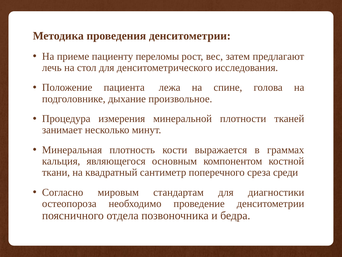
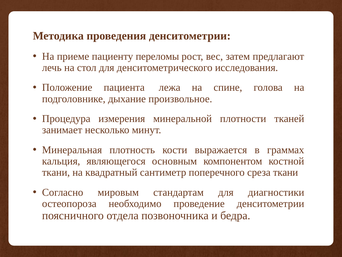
среза среди: среди -> ткани
